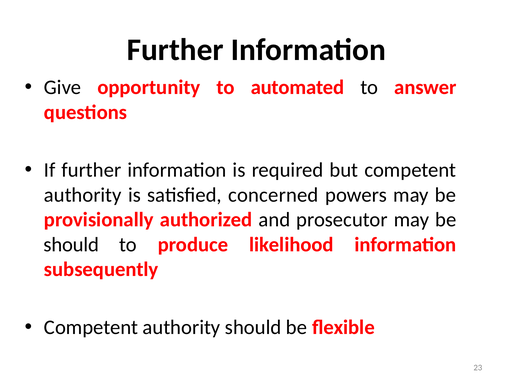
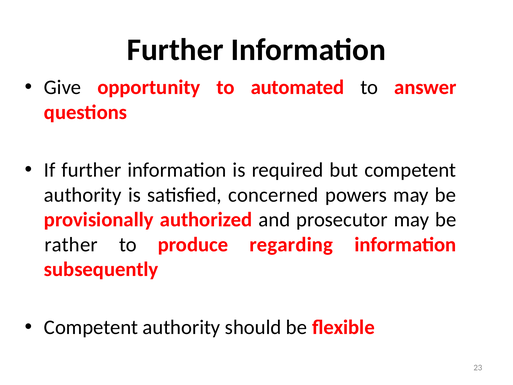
should at (71, 244): should -> rather
likelihood: likelihood -> regarding
